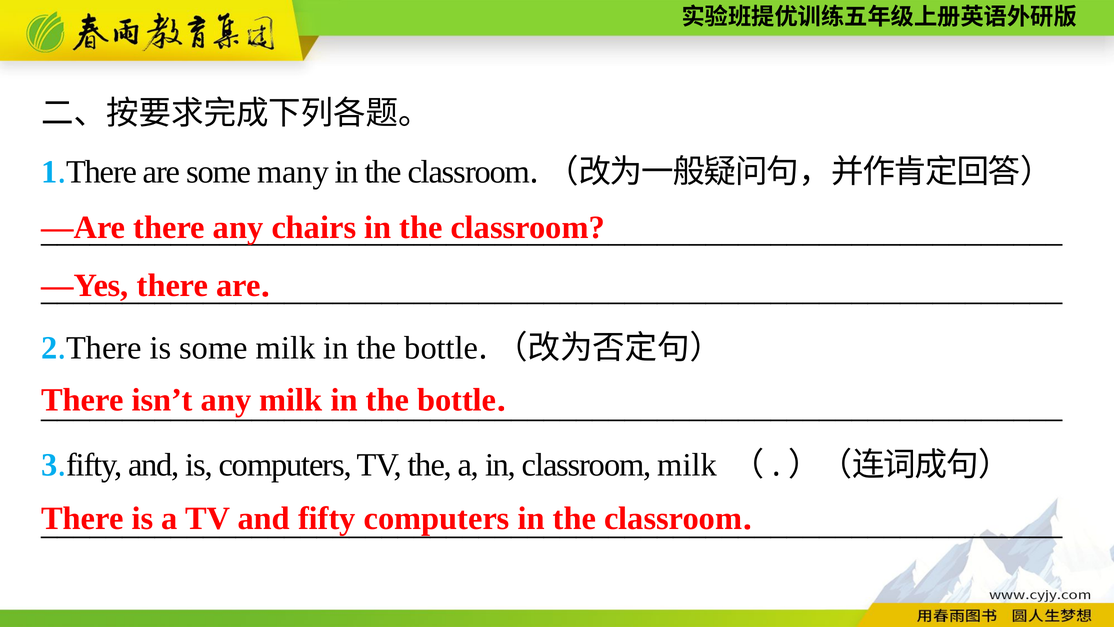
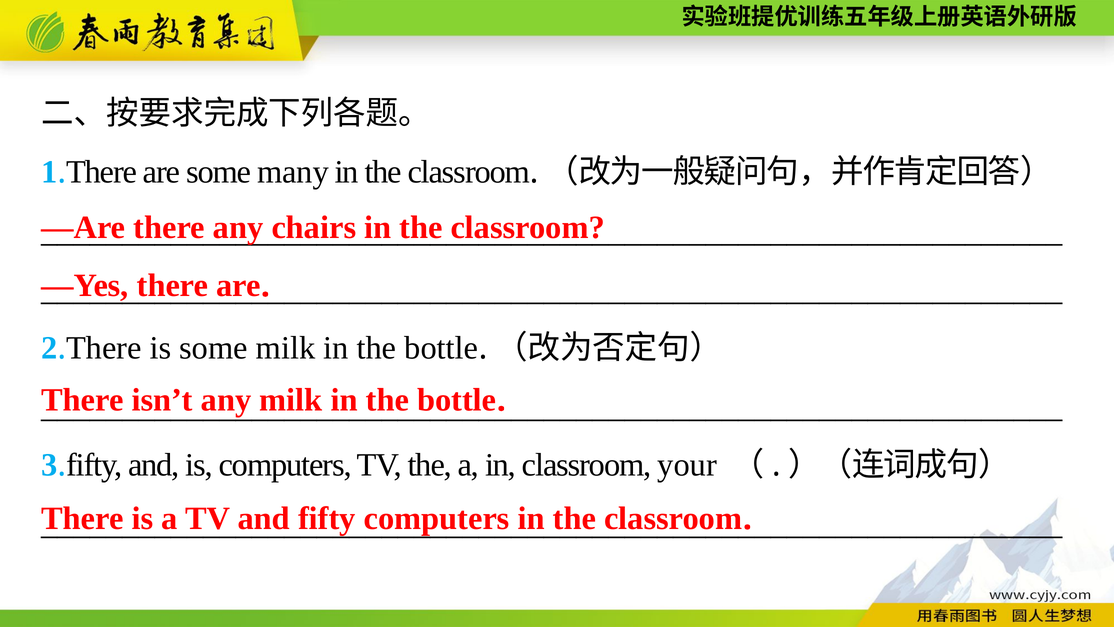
classroom milk: milk -> your
